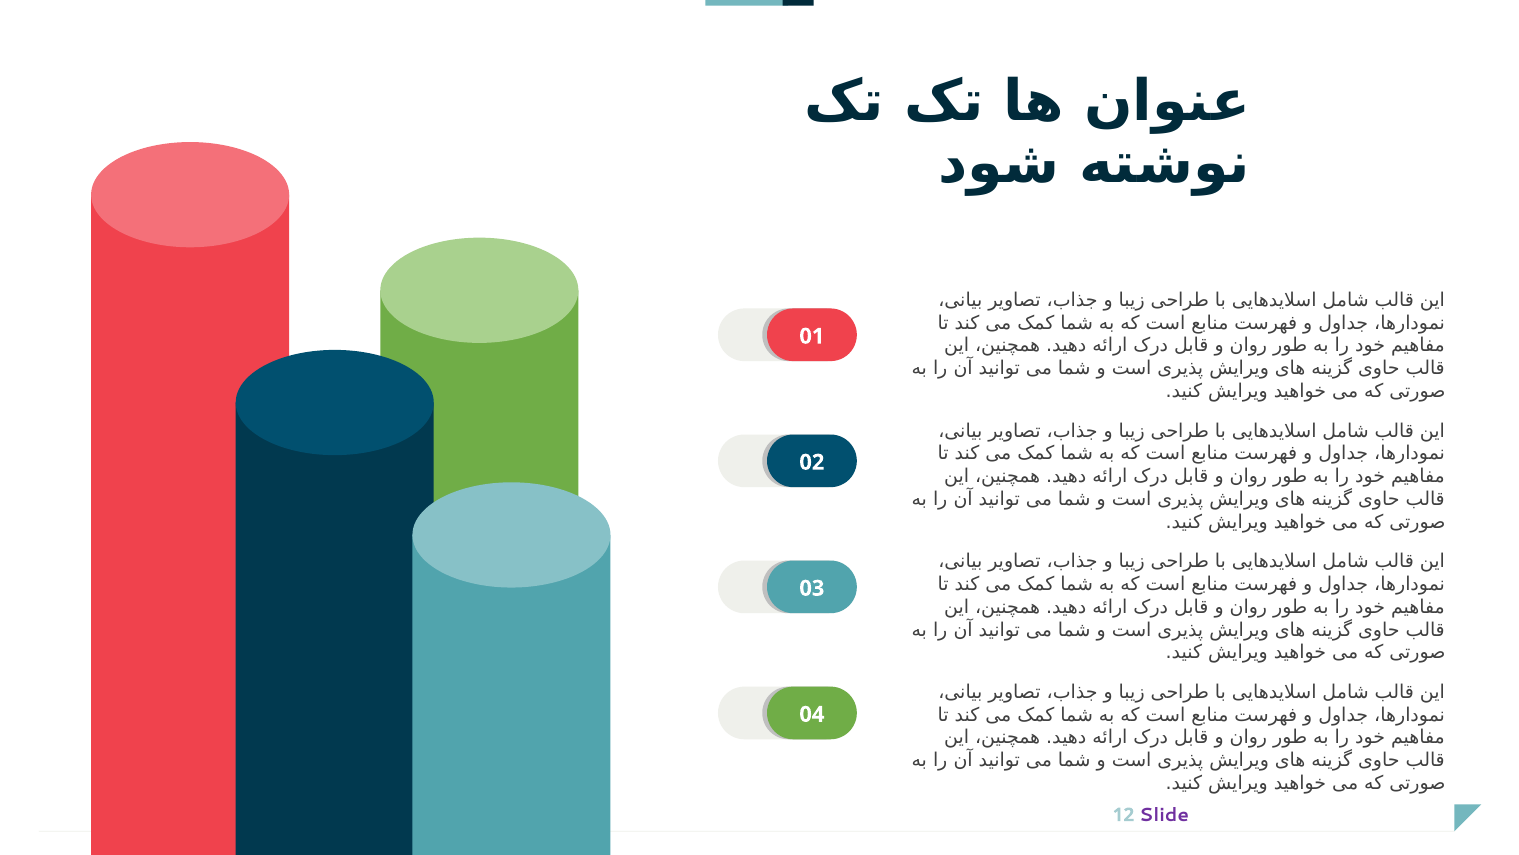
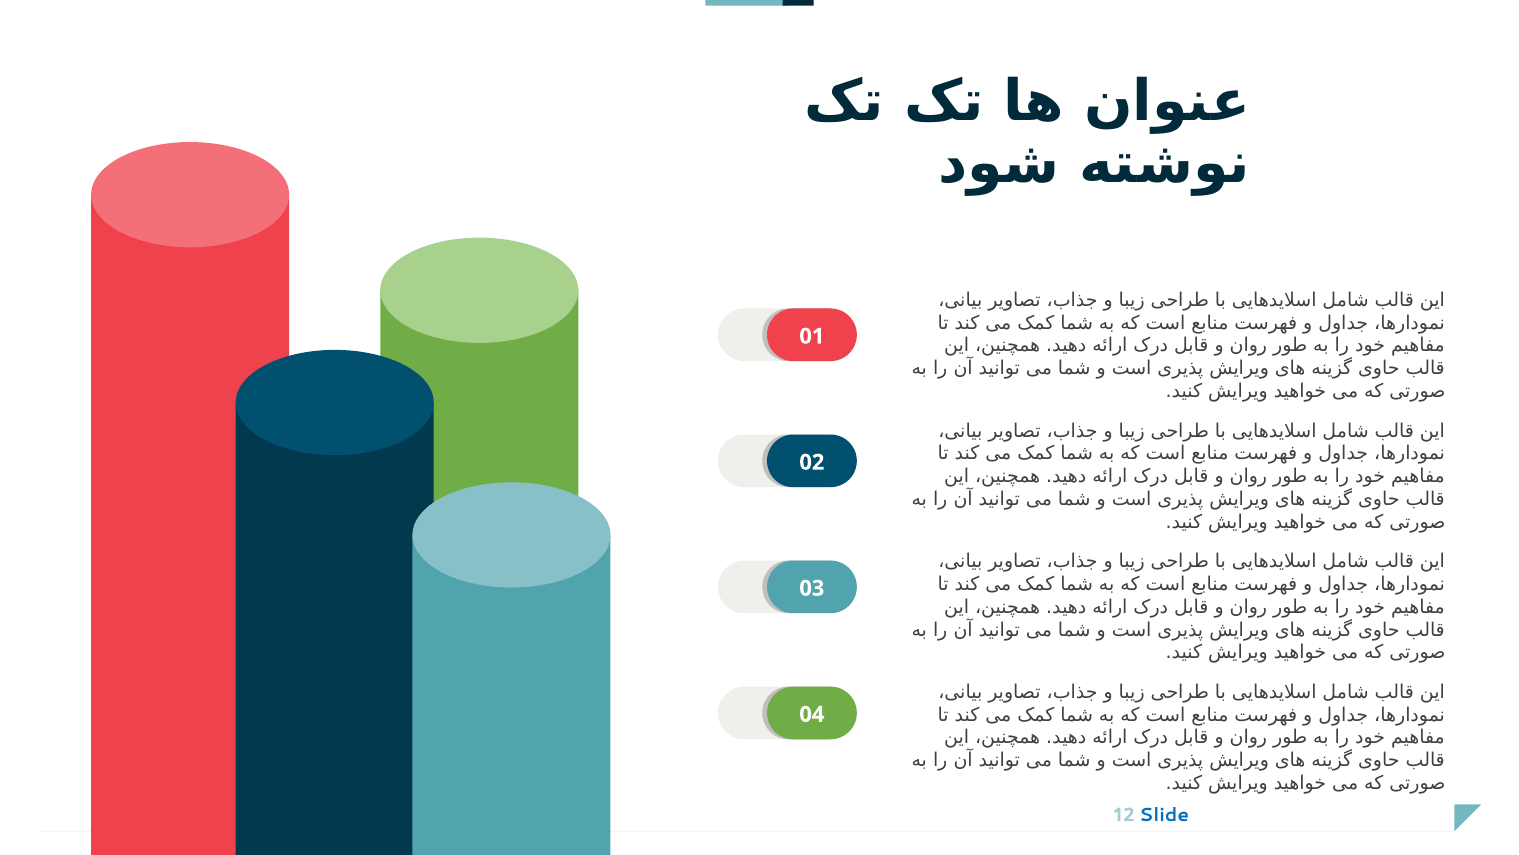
Slide colour: purple -> blue
